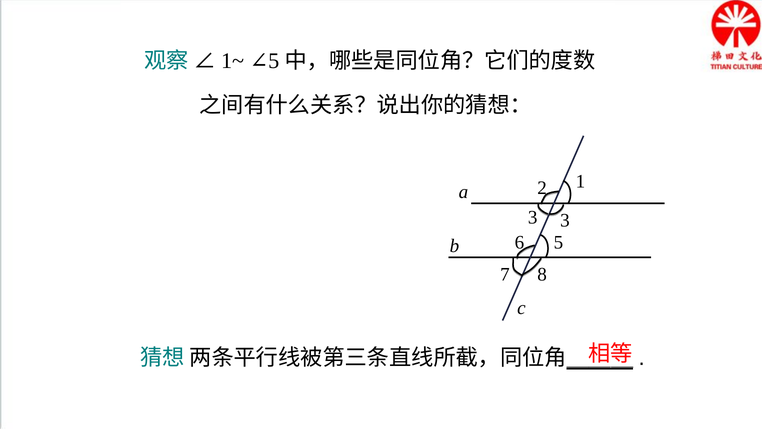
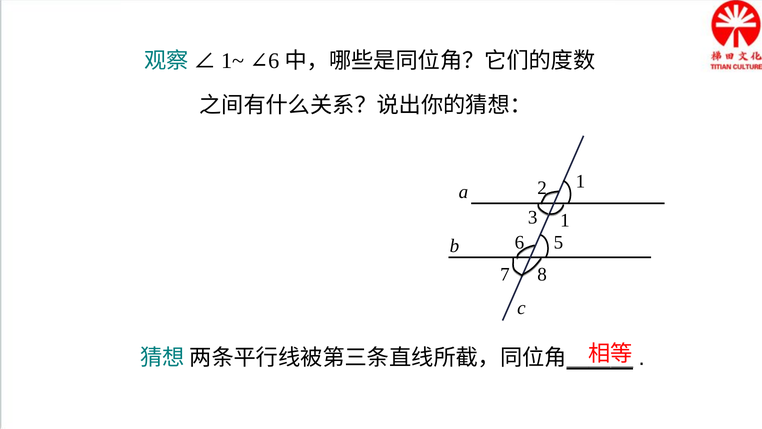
5 at (274, 61): 5 -> 6
3 3: 3 -> 1
